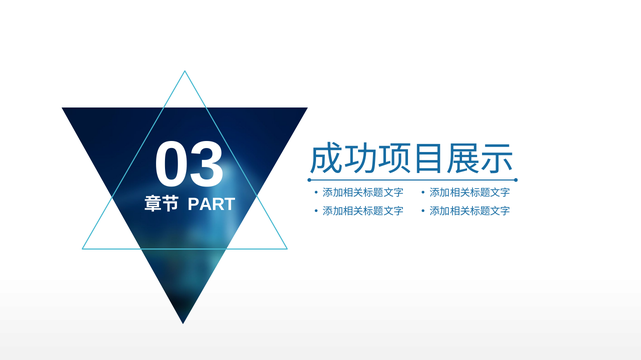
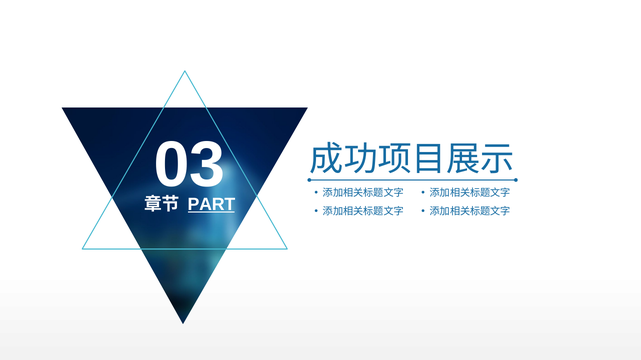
PART underline: none -> present
